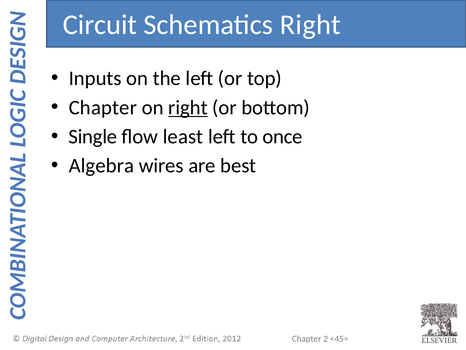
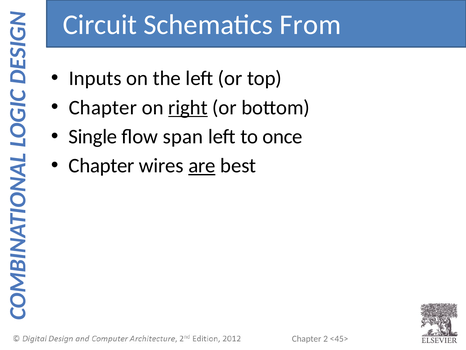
Schematics Right: Right -> From
least: least -> span
Algebra at (101, 165): Algebra -> Chapter
are underline: none -> present
